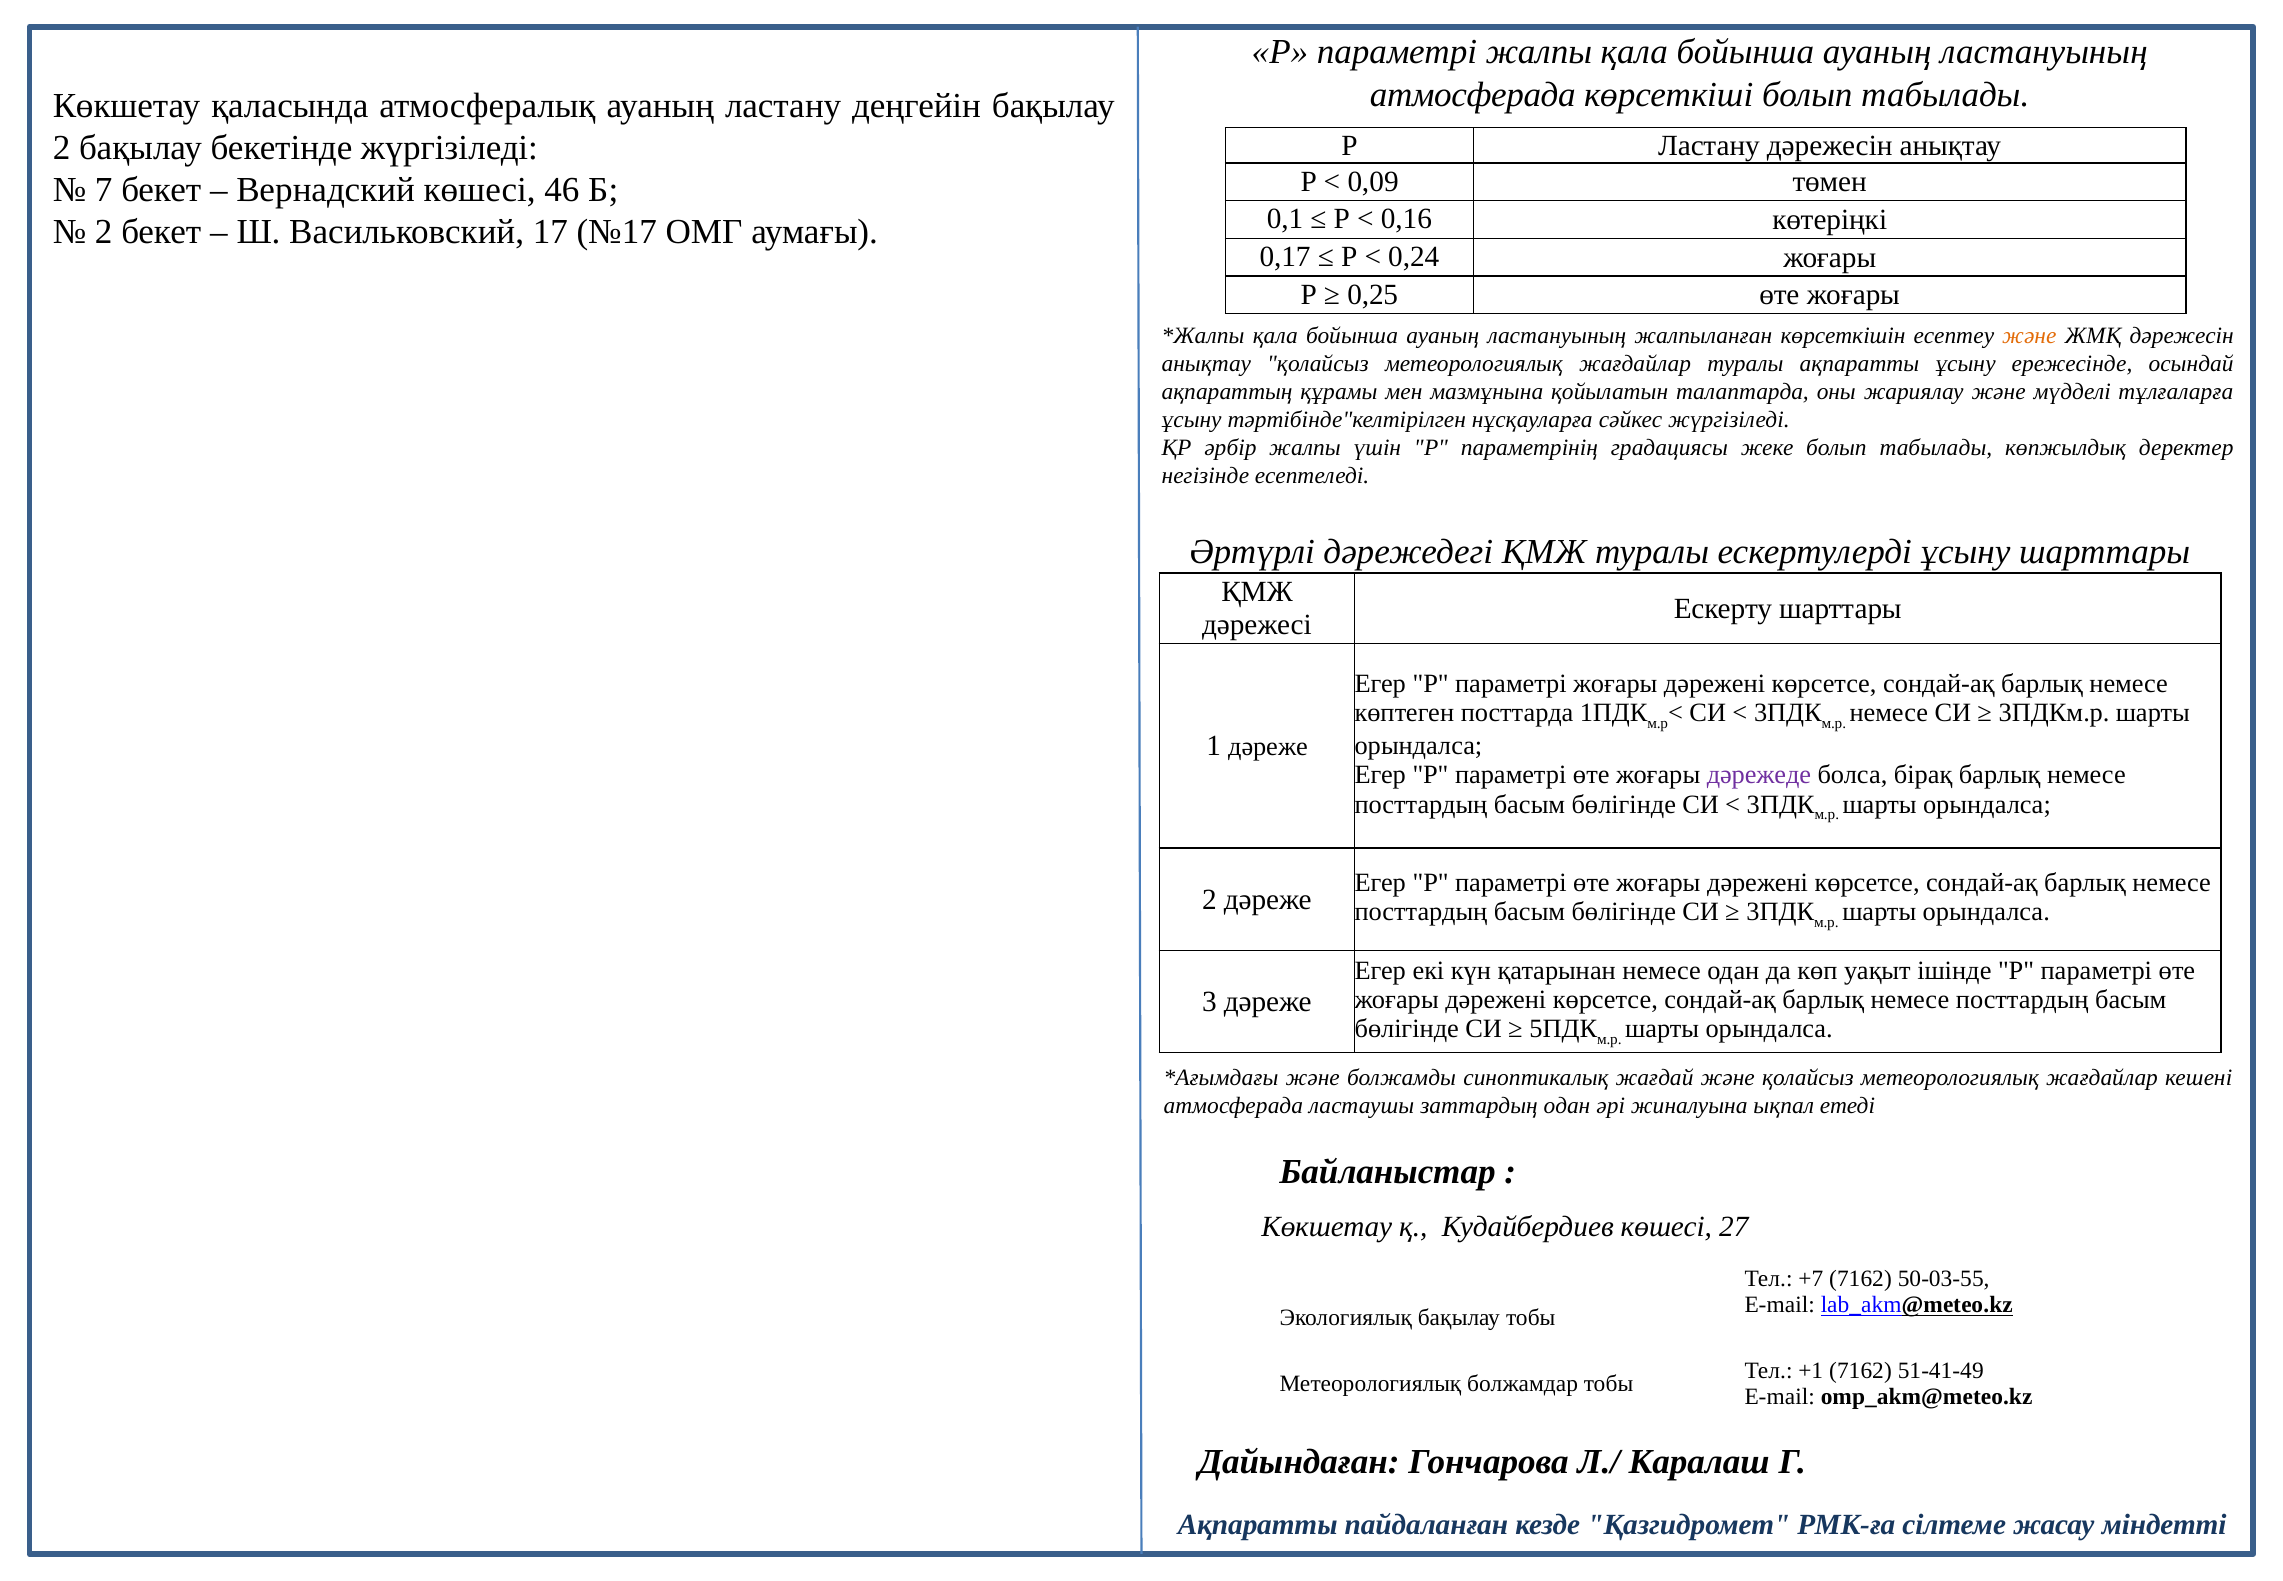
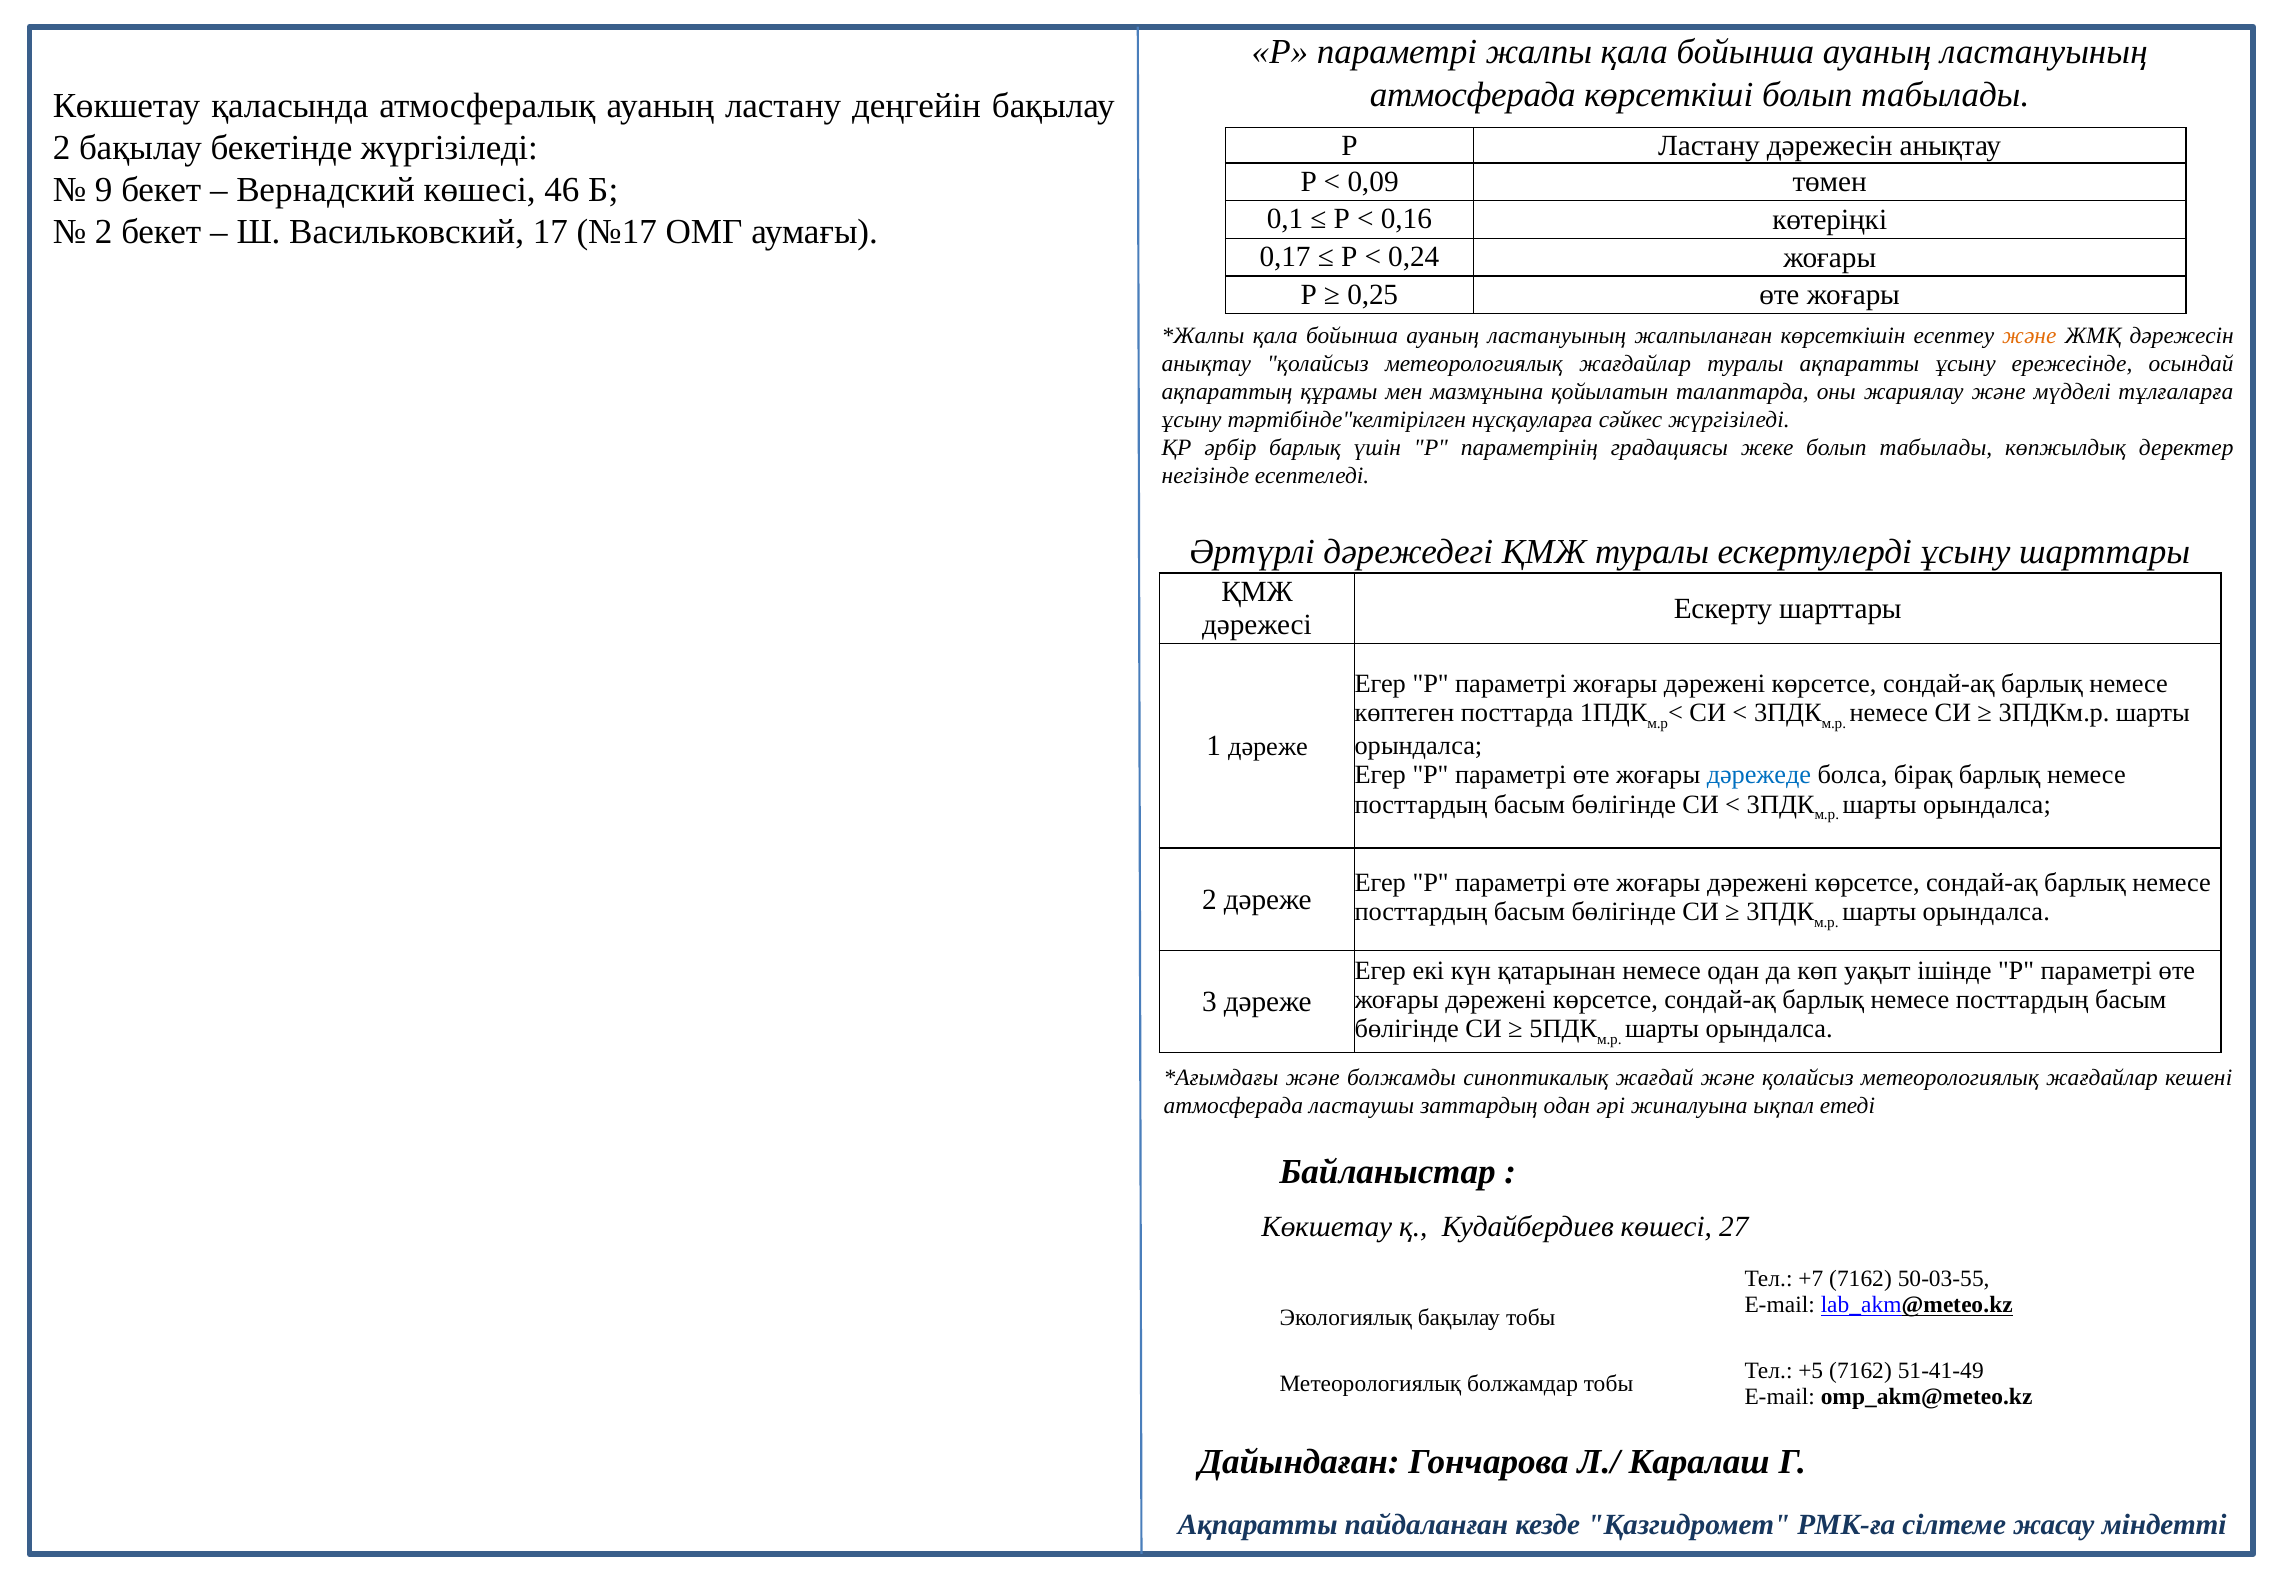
7: 7 -> 9
әрбір жалпы: жалпы -> барлық
дәрежеде colour: purple -> blue
+1: +1 -> +5
